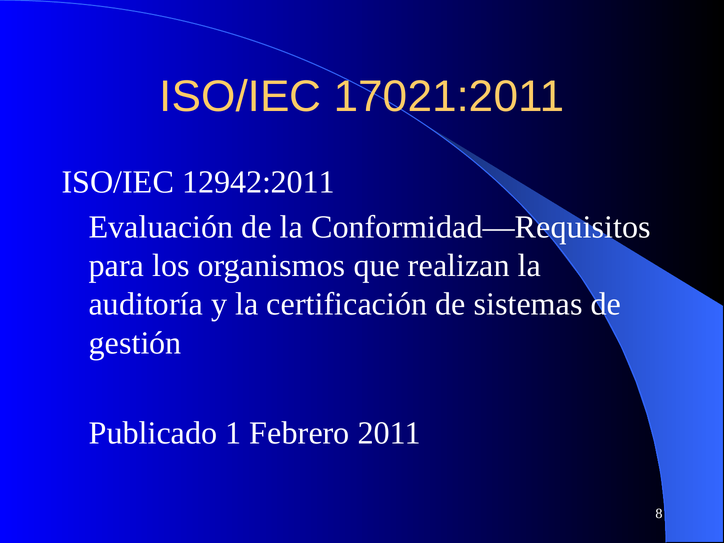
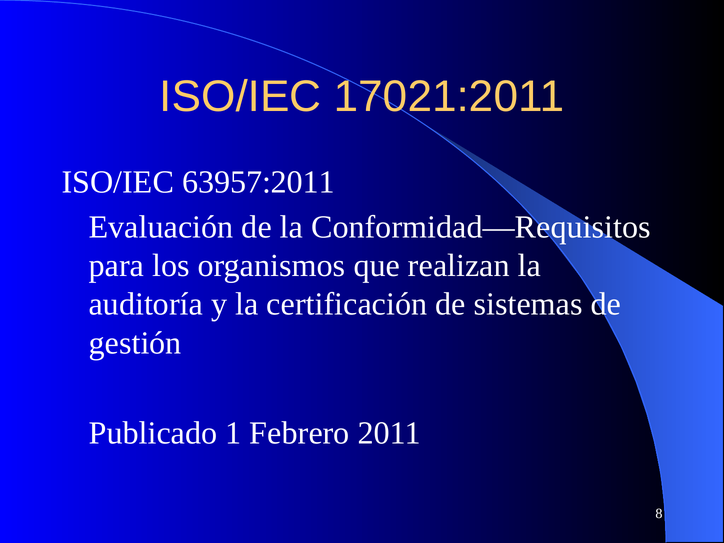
12942:2011: 12942:2011 -> 63957:2011
